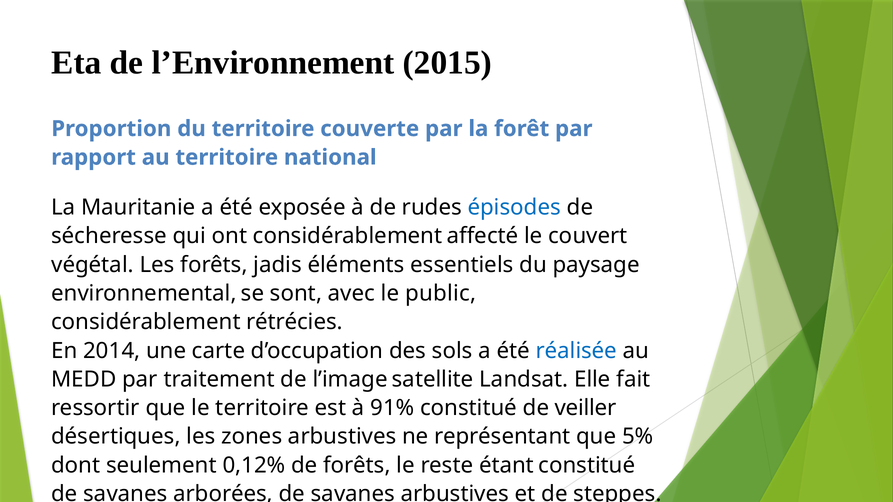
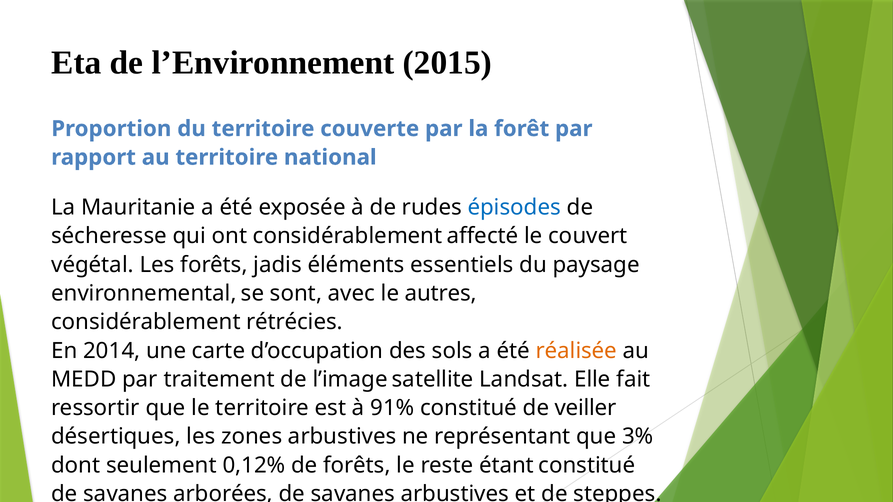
public: public -> autres
réalisée colour: blue -> orange
5%: 5% -> 3%
